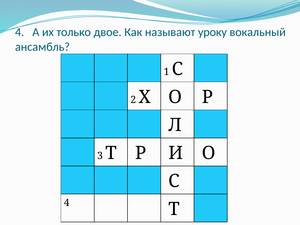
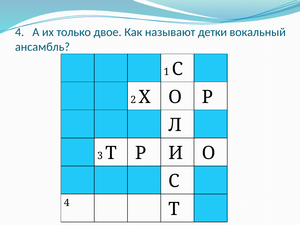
уроку: уроку -> детки
